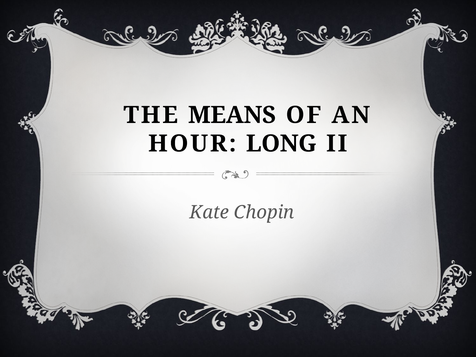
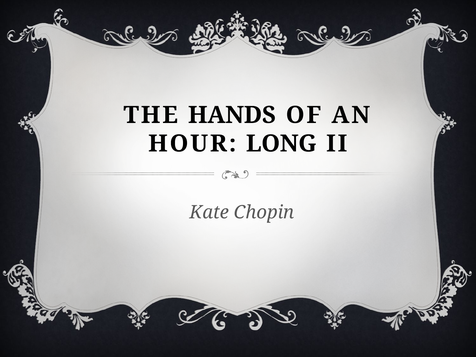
MEANS: MEANS -> HANDS
